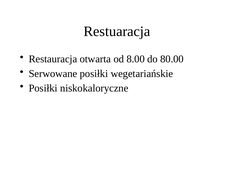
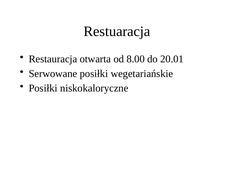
80.00: 80.00 -> 20.01
